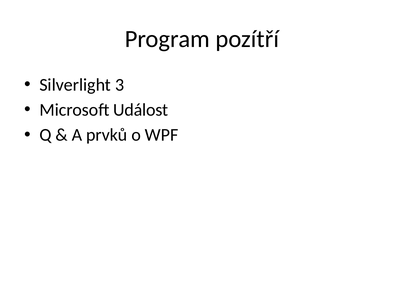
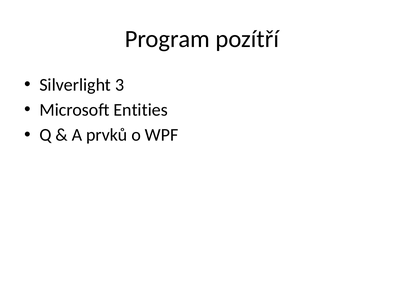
Událost: Událost -> Entities
